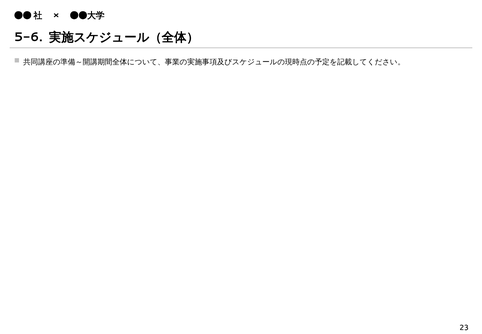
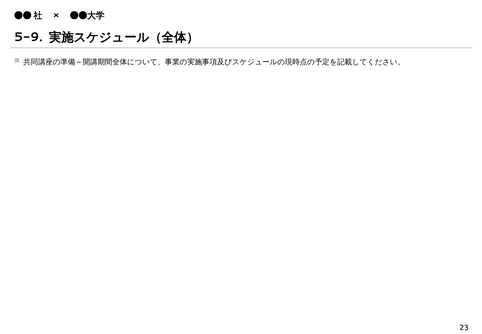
5-6: 5-6 -> 5-9
